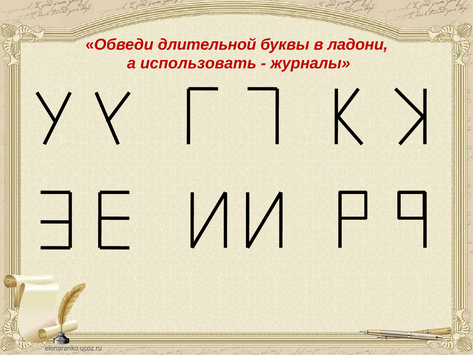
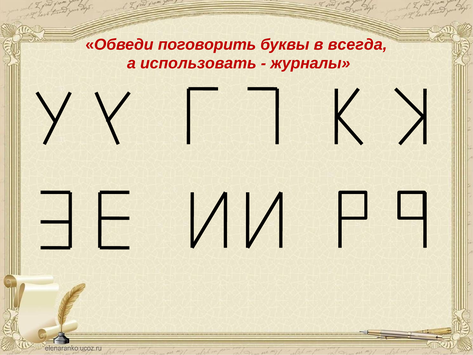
длительной: длительной -> поговорить
ладони: ладони -> всегда
